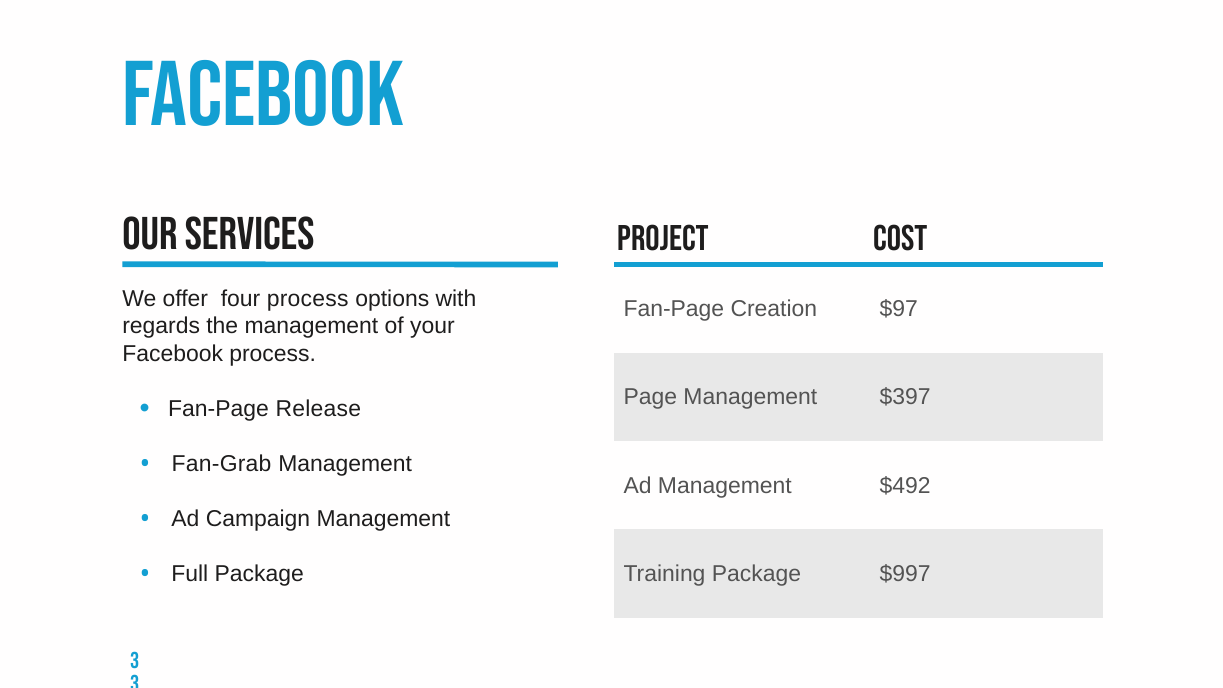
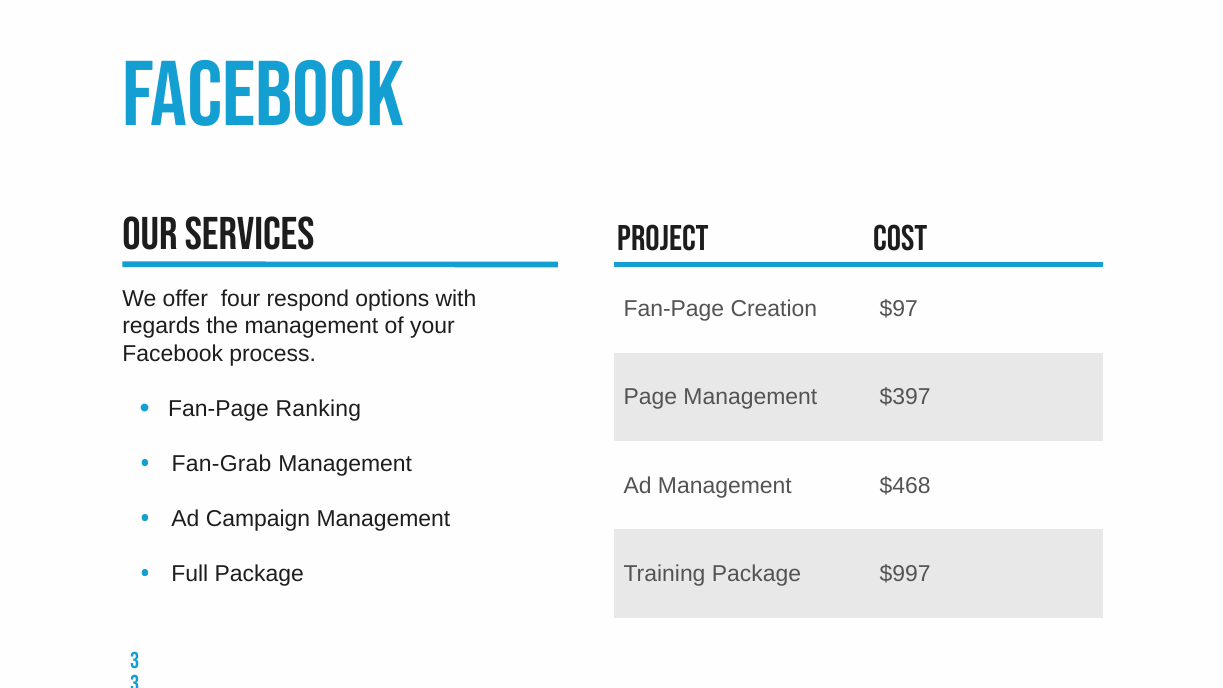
four process: process -> respond
Release: Release -> Ranking
$492: $492 -> $468
